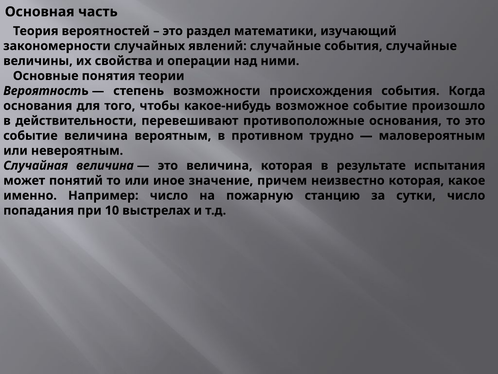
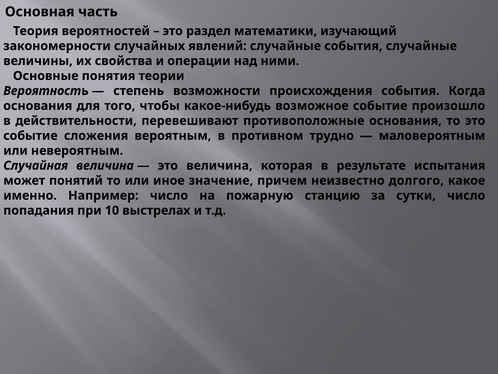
событие величина: величина -> сложения
неизвестно которая: которая -> долгого
